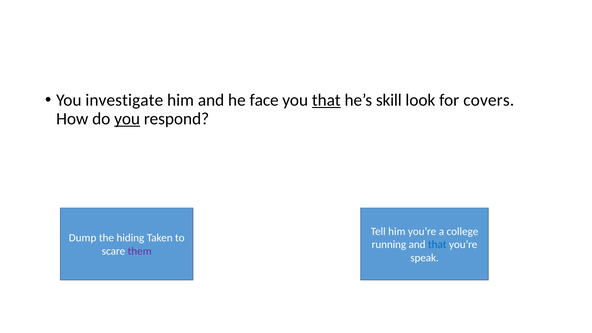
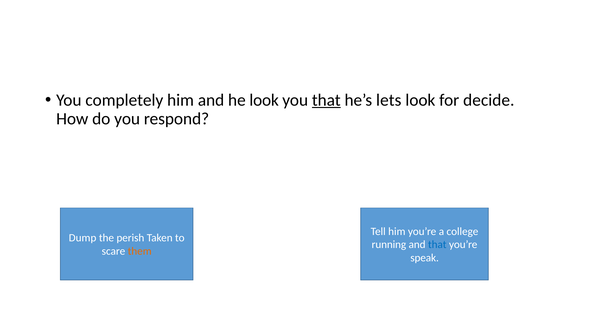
investigate: investigate -> completely
he face: face -> look
skill: skill -> lets
covers: covers -> decide
you at (127, 119) underline: present -> none
hiding: hiding -> perish
them colour: purple -> orange
